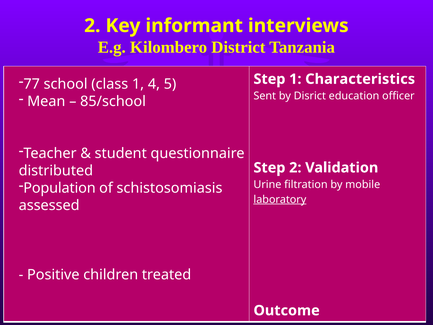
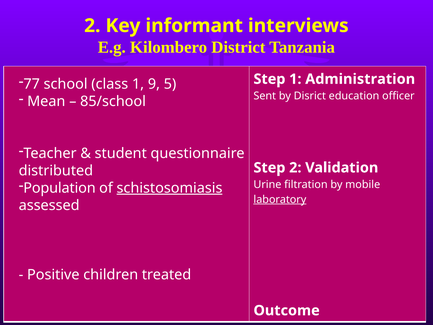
4: 4 -> 9
Characteristics: Characteristics -> Administration
schistosomiasis underline: none -> present
